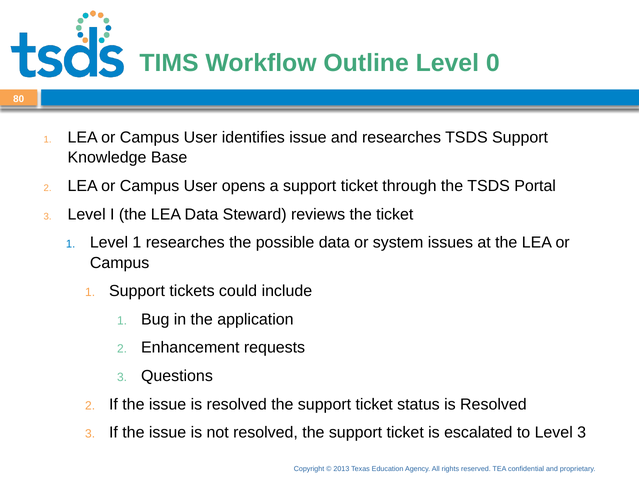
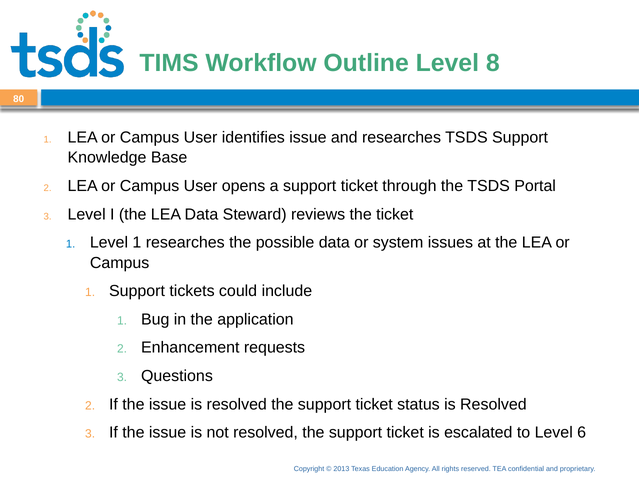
0: 0 -> 8
Level 3: 3 -> 6
